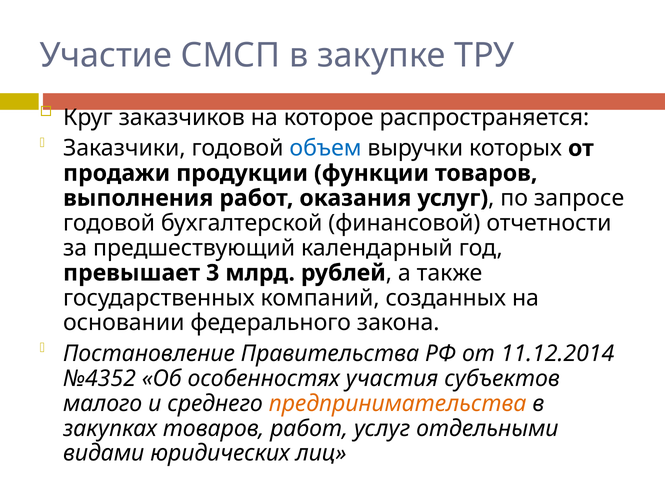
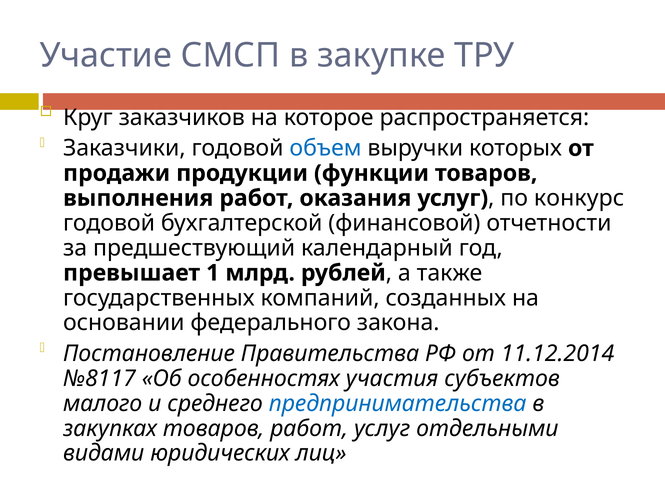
запросе: запросе -> конкурс
3: 3 -> 1
№4352: №4352 -> №8117
предпринимательства colour: orange -> blue
